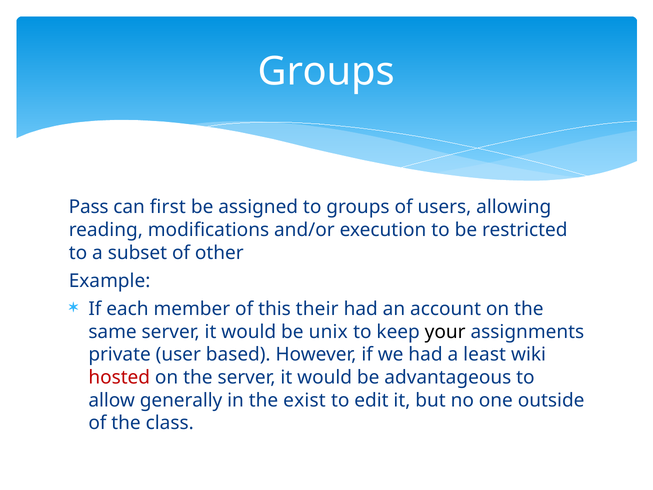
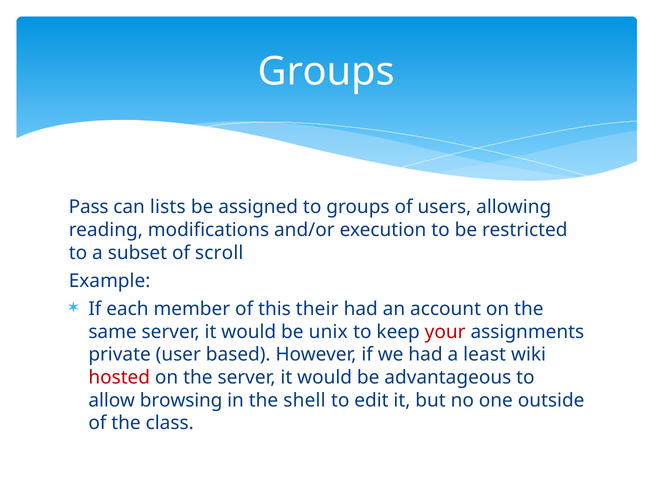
first: first -> lists
other: other -> scroll
your colour: black -> red
generally: generally -> browsing
exist: exist -> shell
